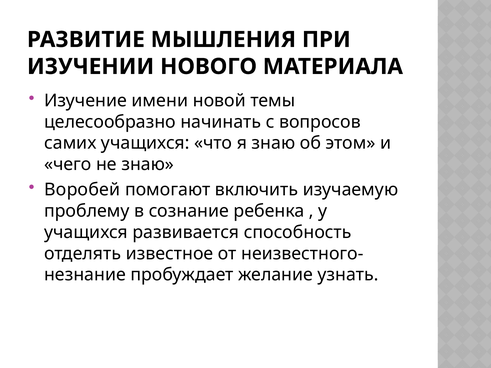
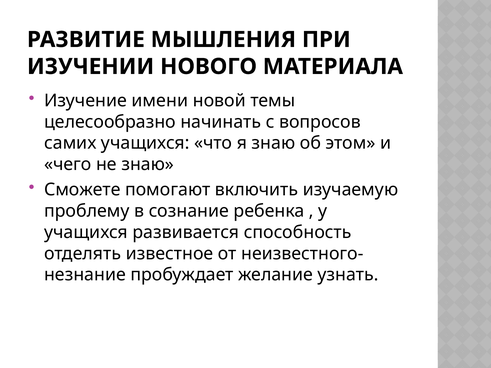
Воробей: Воробей -> Сможете
